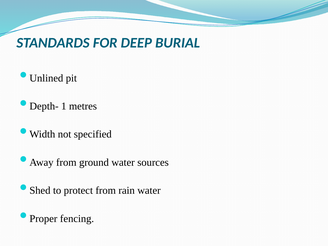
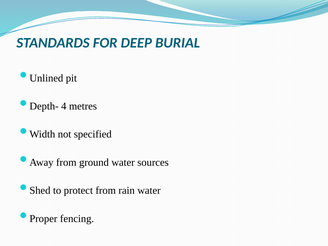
1: 1 -> 4
